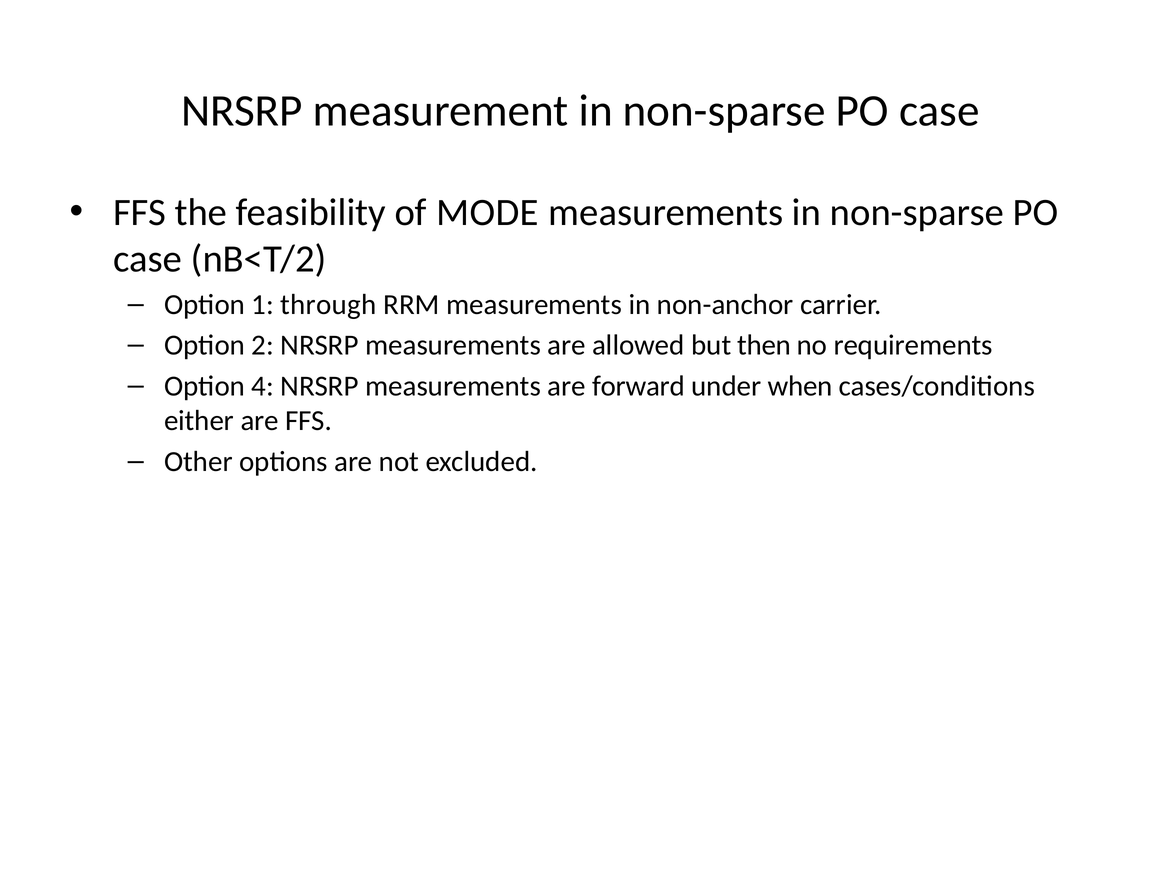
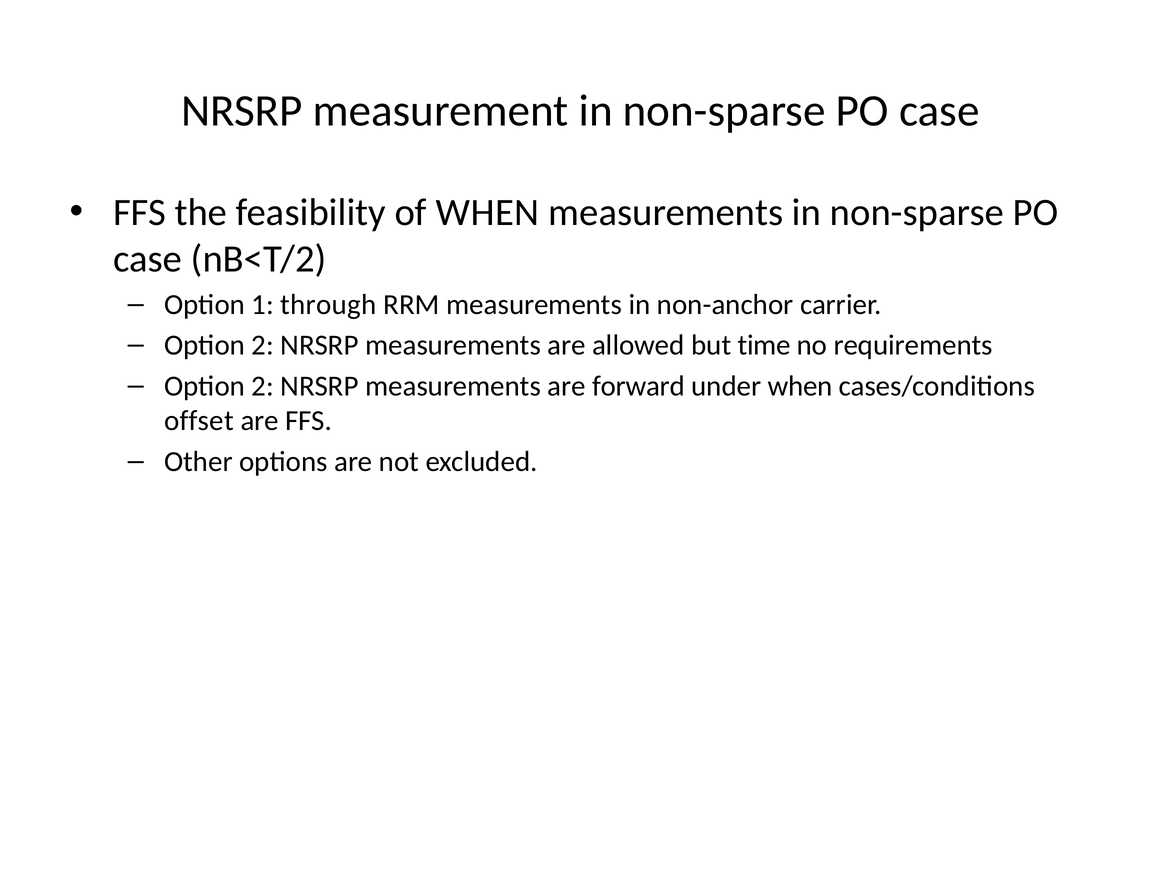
of MODE: MODE -> WHEN
then: then -> time
4 at (263, 386): 4 -> 2
either: either -> offset
